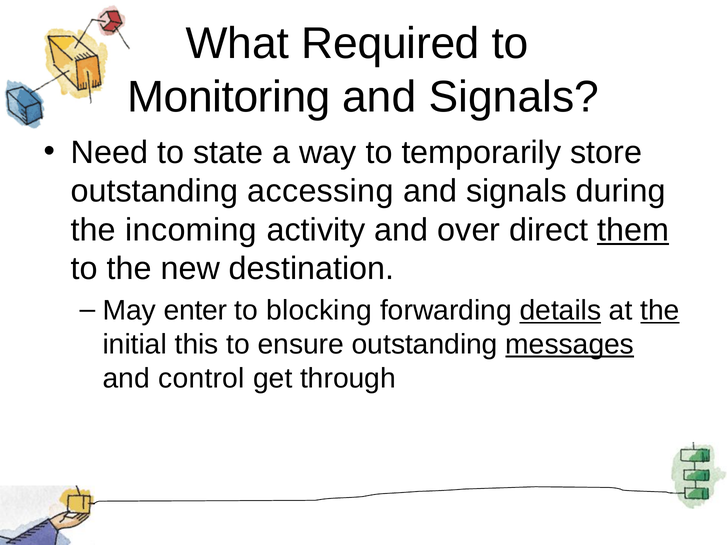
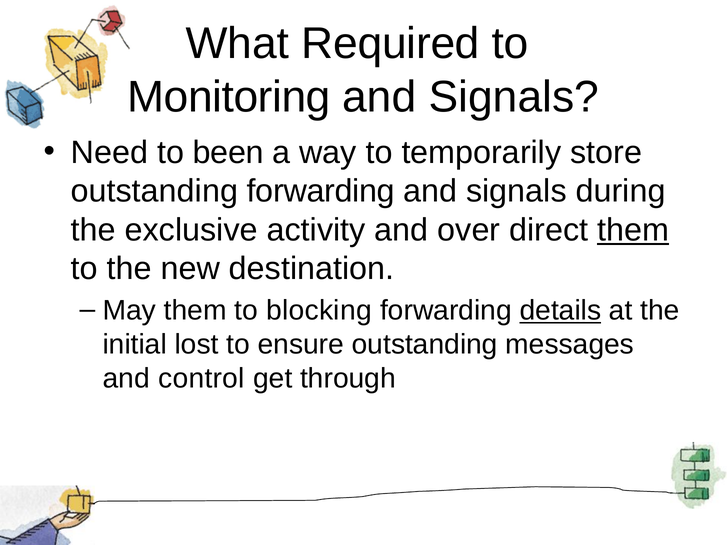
state: state -> been
outstanding accessing: accessing -> forwarding
incoming: incoming -> exclusive
May enter: enter -> them
the at (660, 311) underline: present -> none
this: this -> lost
messages underline: present -> none
